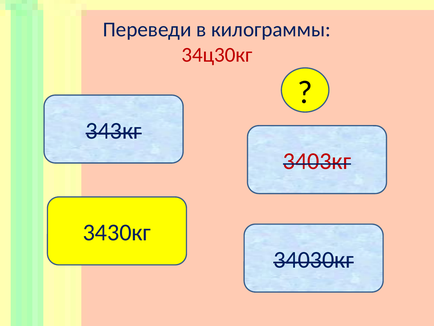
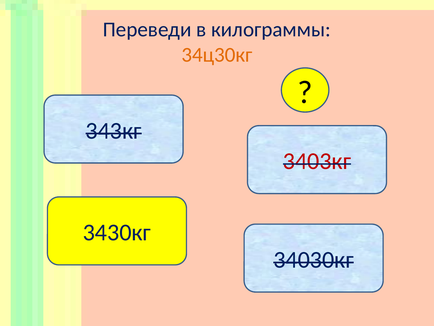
34ц30кг colour: red -> orange
